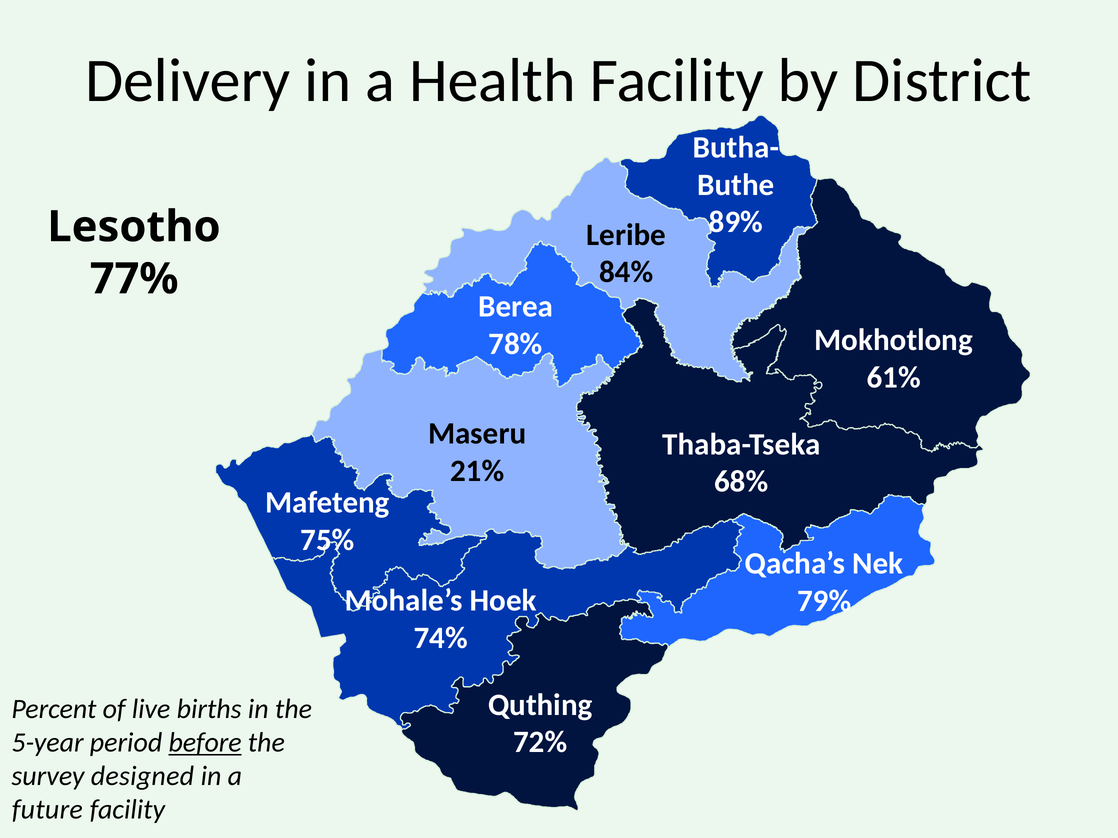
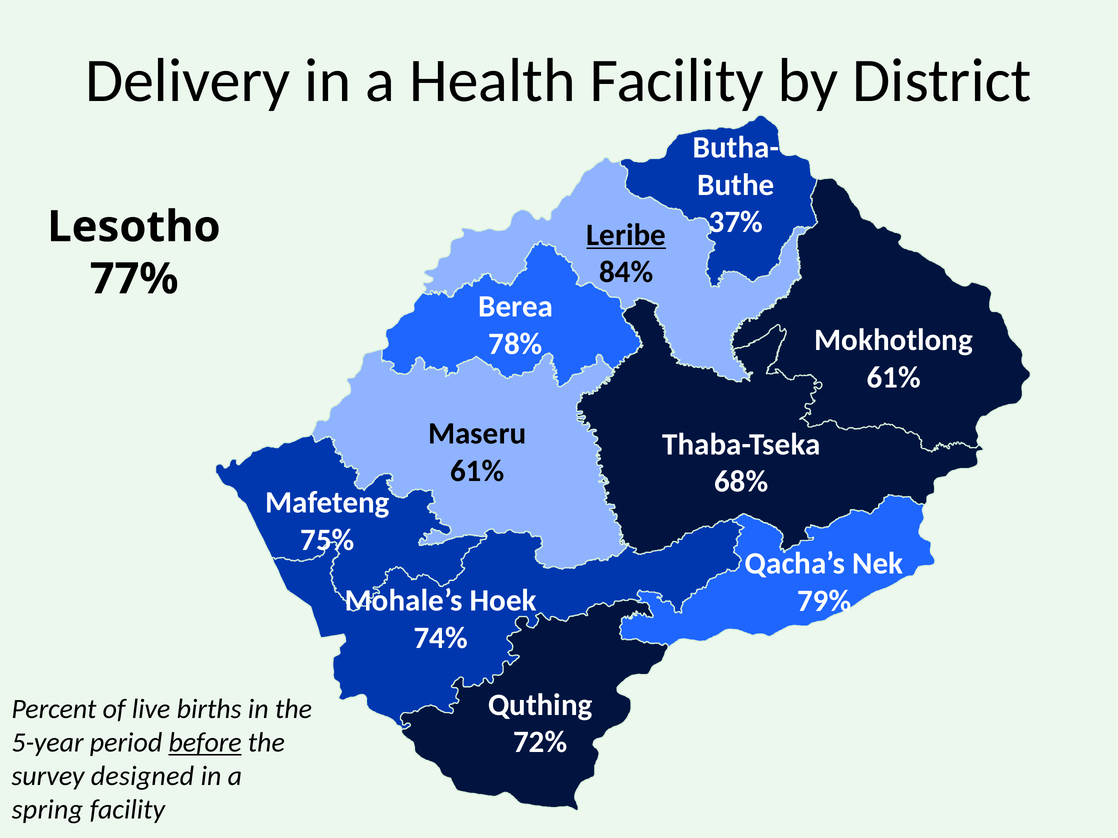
89%: 89% -> 37%
Leribe underline: none -> present
21% at (477, 471): 21% -> 61%
future: future -> spring
